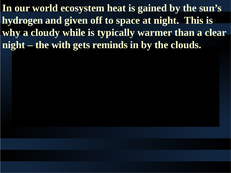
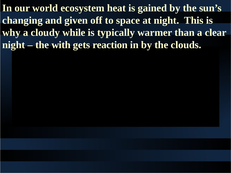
hydrogen: hydrogen -> changing
reminds: reminds -> reaction
